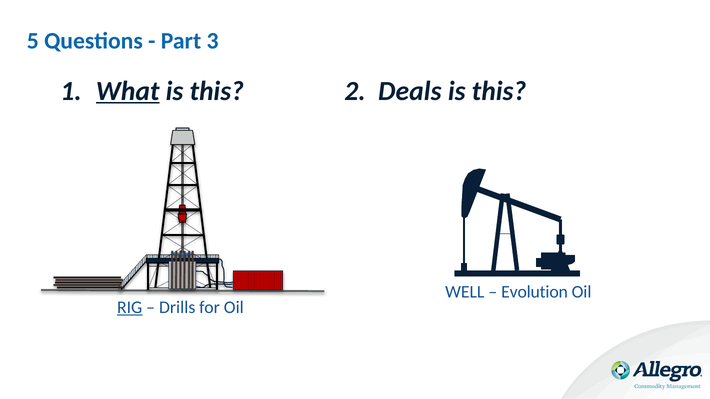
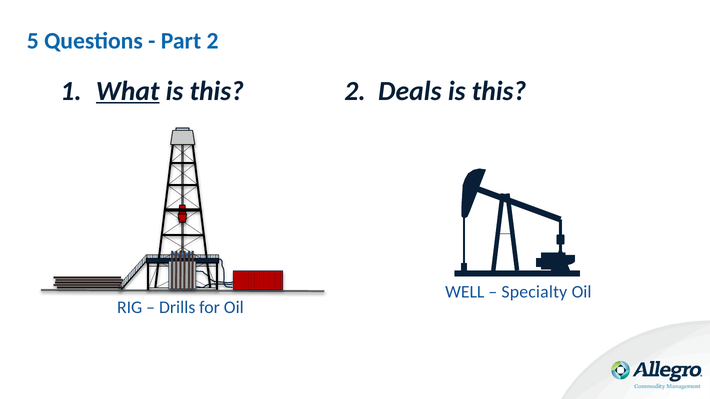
Part 3: 3 -> 2
Evolution: Evolution -> Specialty
RIG underline: present -> none
